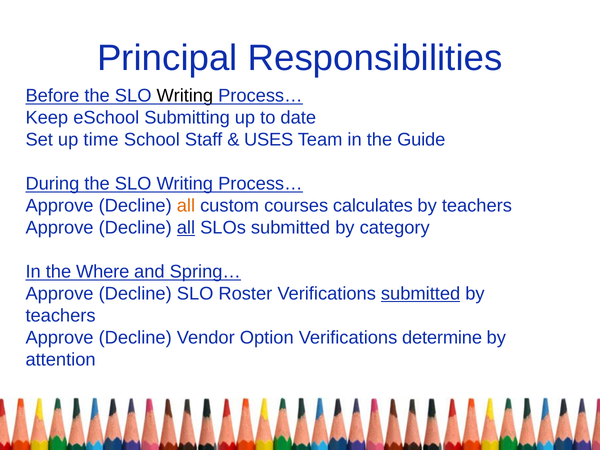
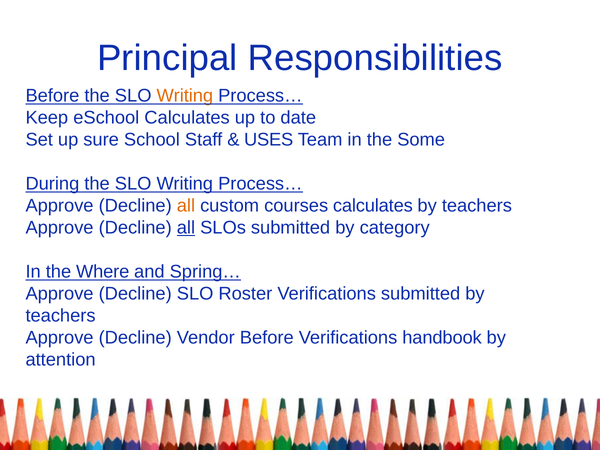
Writing at (185, 96) colour: black -> orange
eSchool Submitting: Submitting -> Calculates
time: time -> sure
Guide: Guide -> Some
submitted at (421, 294) underline: present -> none
Vendor Option: Option -> Before
determine: determine -> handbook
